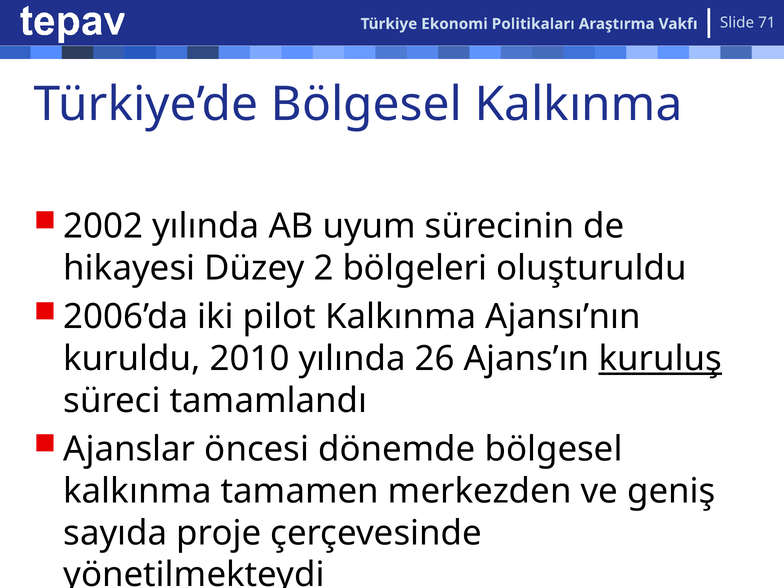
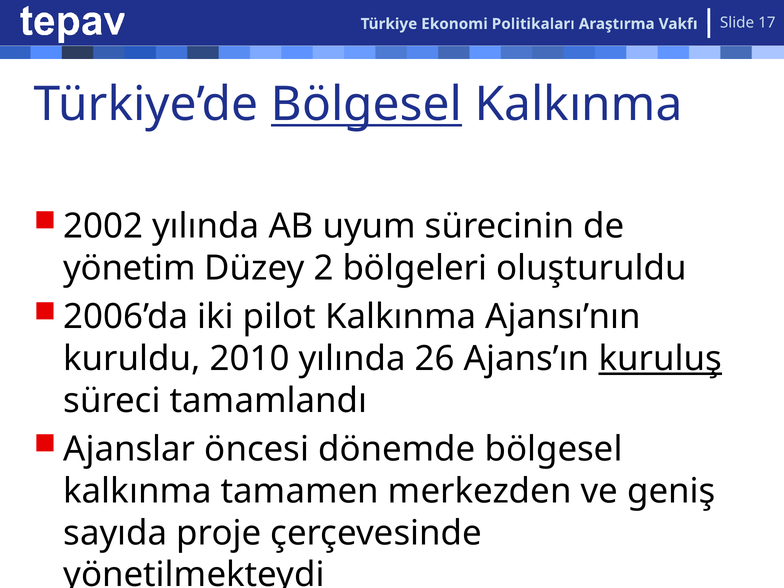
71: 71 -> 17
Bölgesel at (367, 105) underline: none -> present
hikayesi: hikayesi -> yönetim
